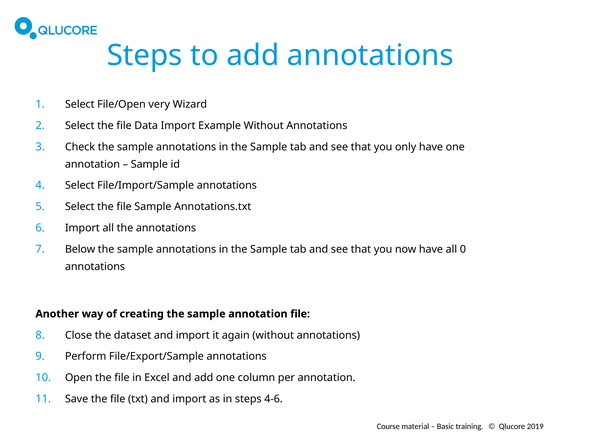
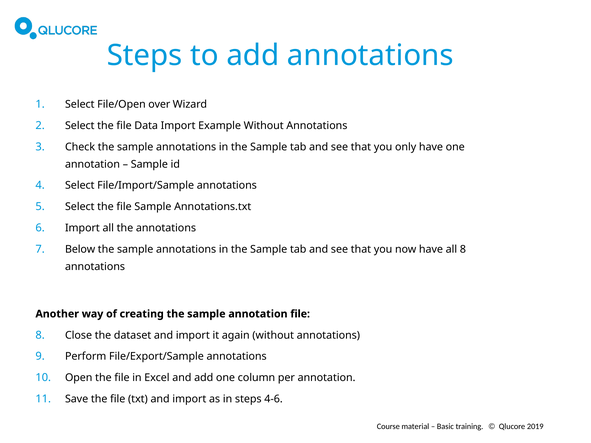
very: very -> over
all 0: 0 -> 8
